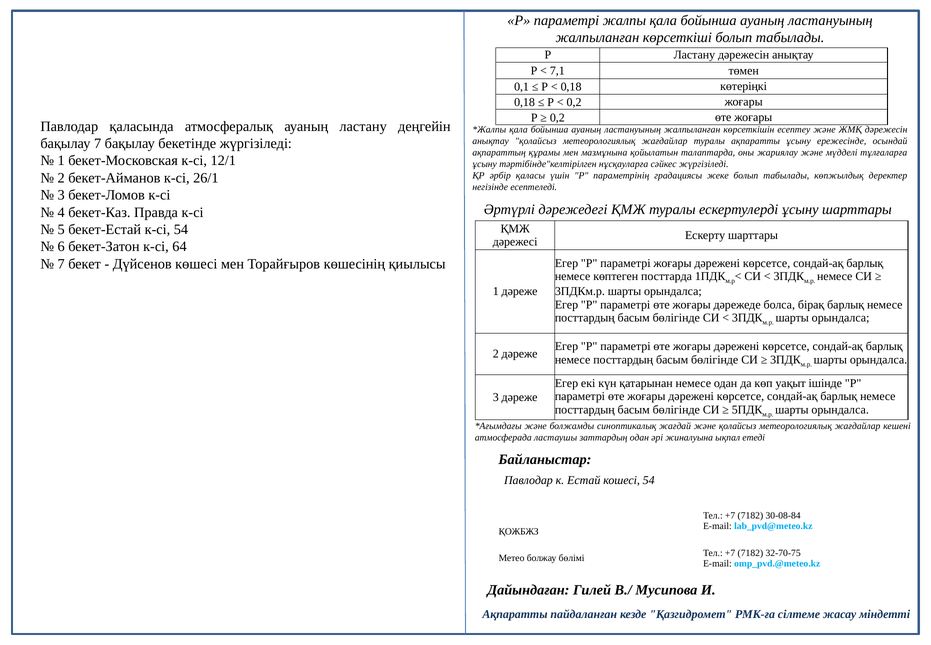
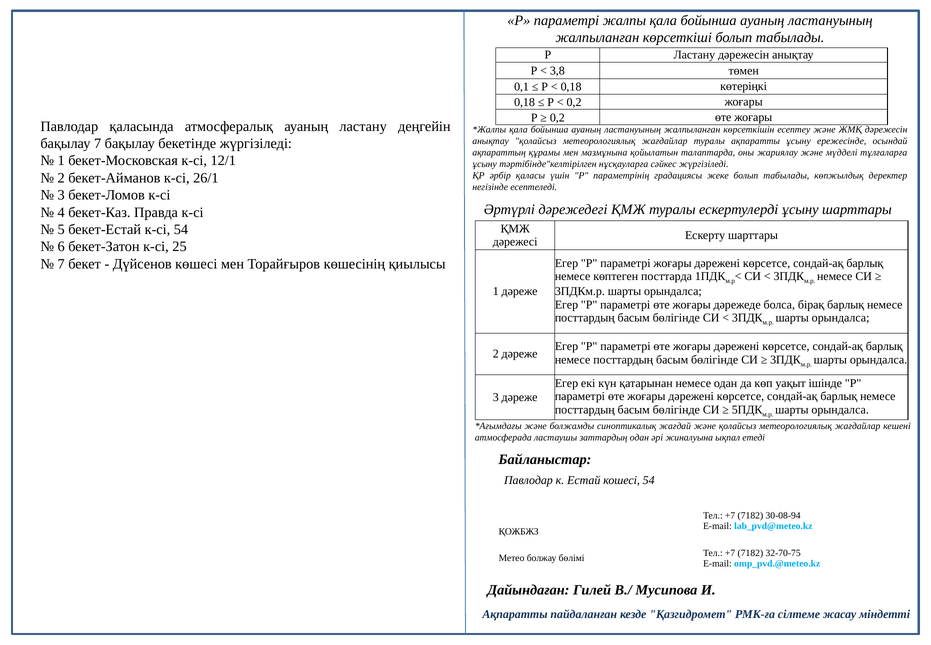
7,1: 7,1 -> 3,8
64: 64 -> 25
30-08-84: 30-08-84 -> 30-08-94
